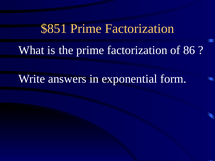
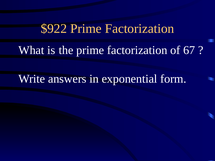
$851: $851 -> $922
86: 86 -> 67
